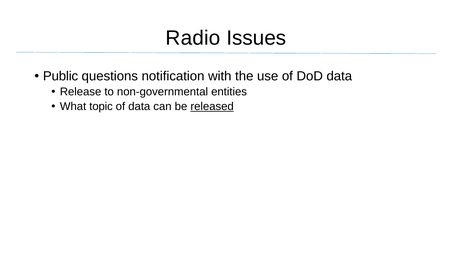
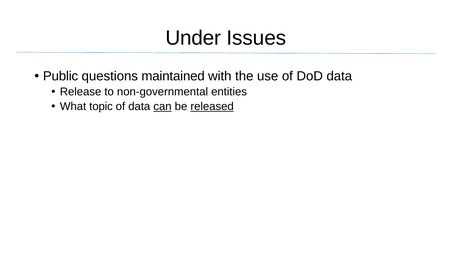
Radio: Radio -> Under
notification: notification -> maintained
can underline: none -> present
